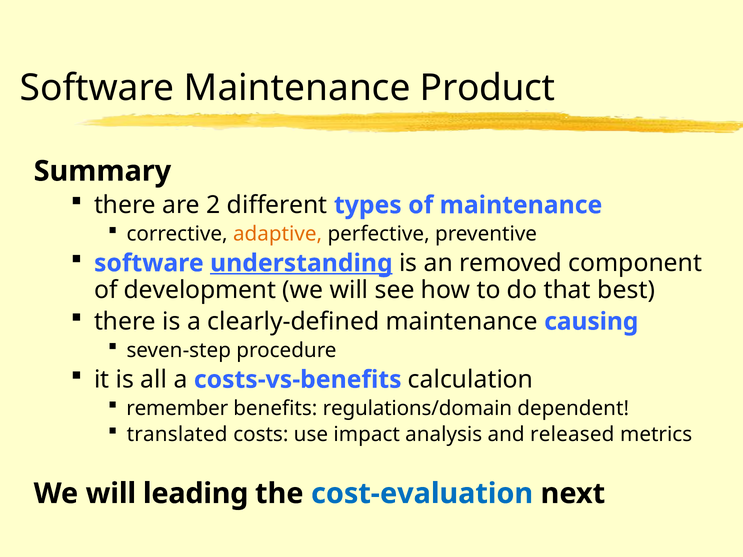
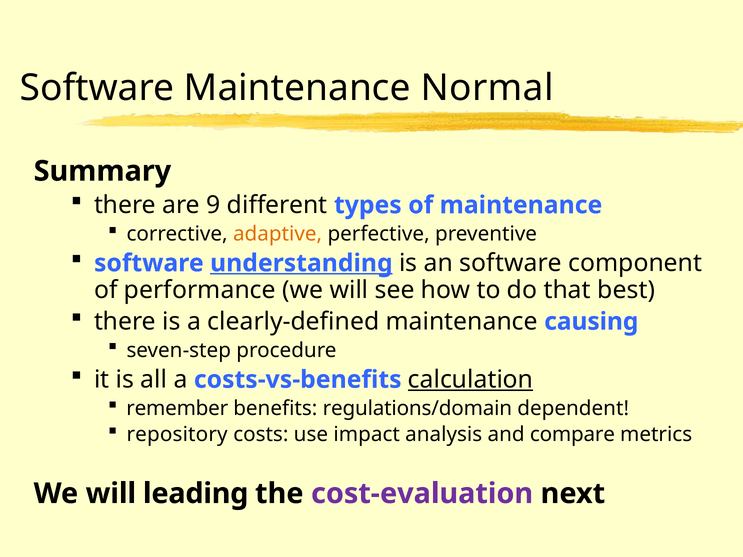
Product: Product -> Normal
2: 2 -> 9
an removed: removed -> software
development: development -> performance
calculation underline: none -> present
translated: translated -> repository
released: released -> compare
cost-evaluation colour: blue -> purple
